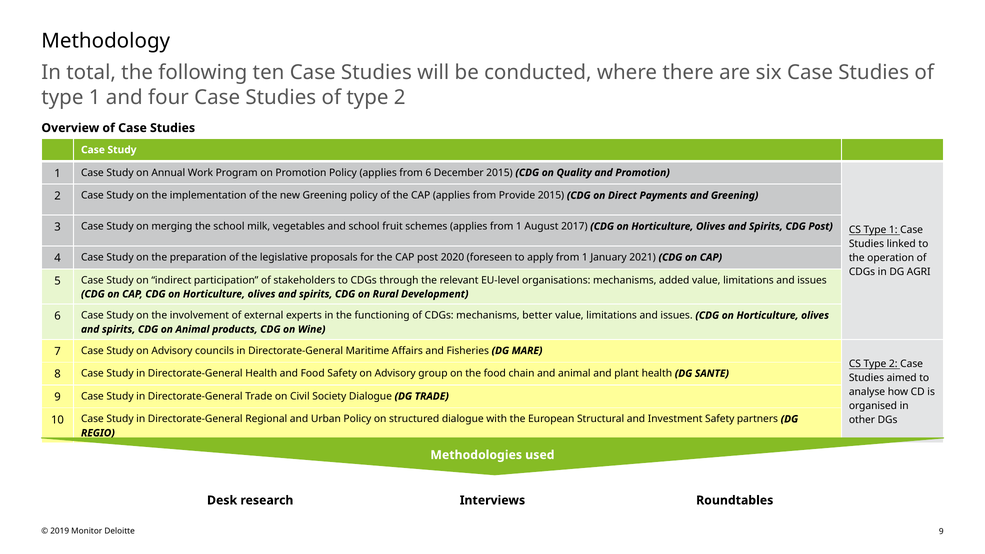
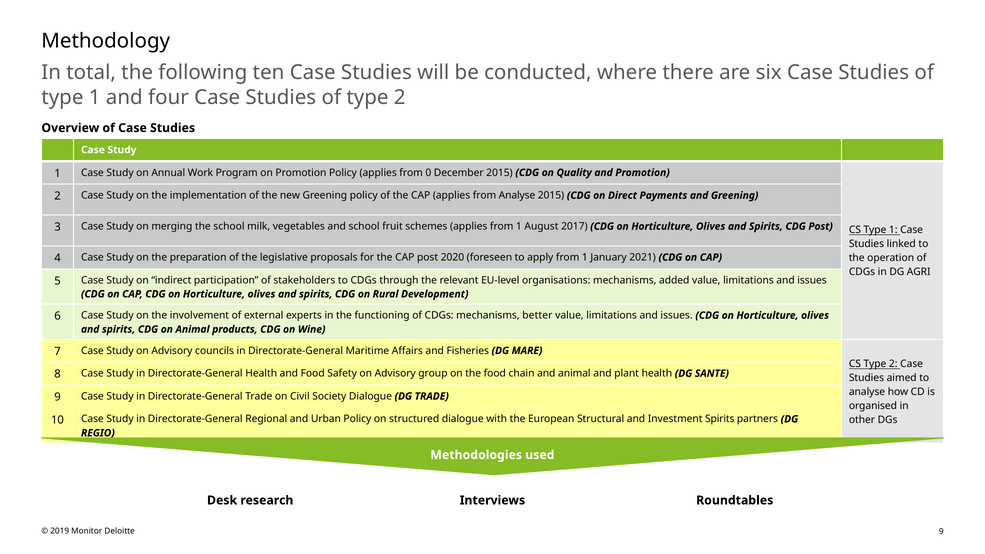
from 6: 6 -> 0
from Provide: Provide -> Analyse
Investment Safety: Safety -> Spirits
